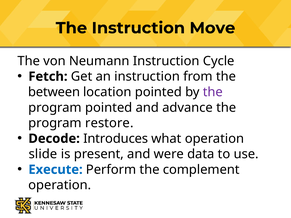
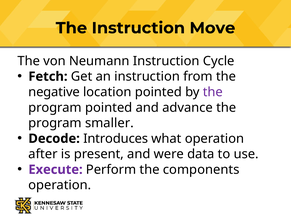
between: between -> negative
restore: restore -> smaller
slide: slide -> after
Execute colour: blue -> purple
complement: complement -> components
